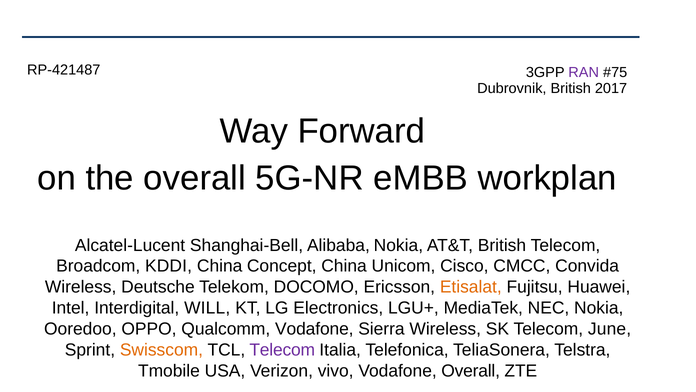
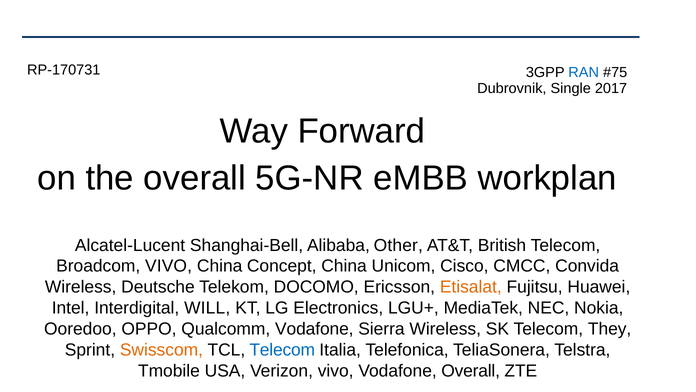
RP-421487: RP-421487 -> RP-170731
RAN colour: purple -> blue
Dubrovnik British: British -> Single
Alibaba Nokia: Nokia -> Other
Broadcom KDDI: KDDI -> VIVO
June: June -> They
Telecom at (282, 349) colour: purple -> blue
